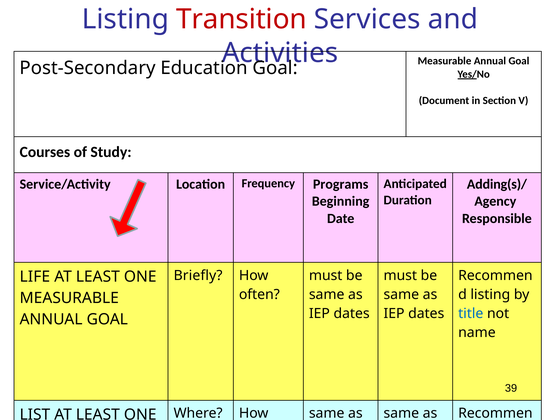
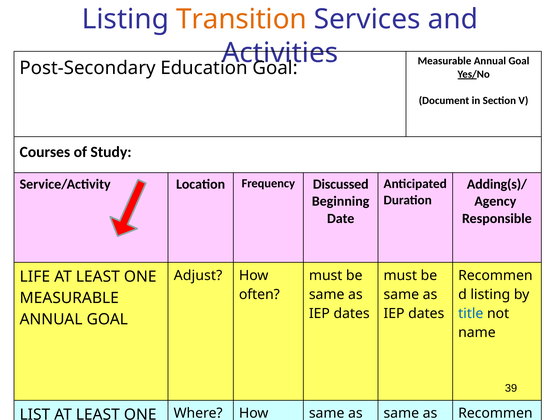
Transition colour: red -> orange
Programs: Programs -> Discussed
Briefly: Briefly -> Adjust
